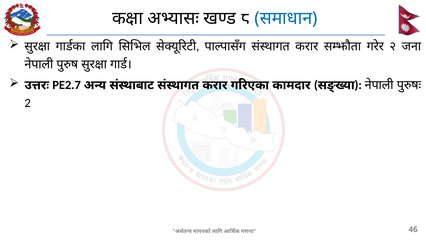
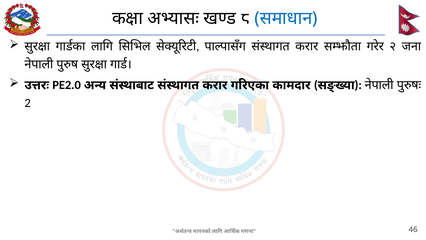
PE2.7: PE2.7 -> PE2.0
